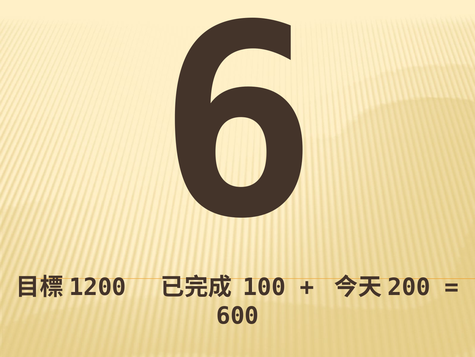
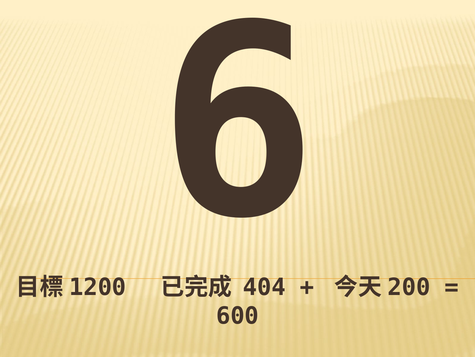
100: 100 -> 404
